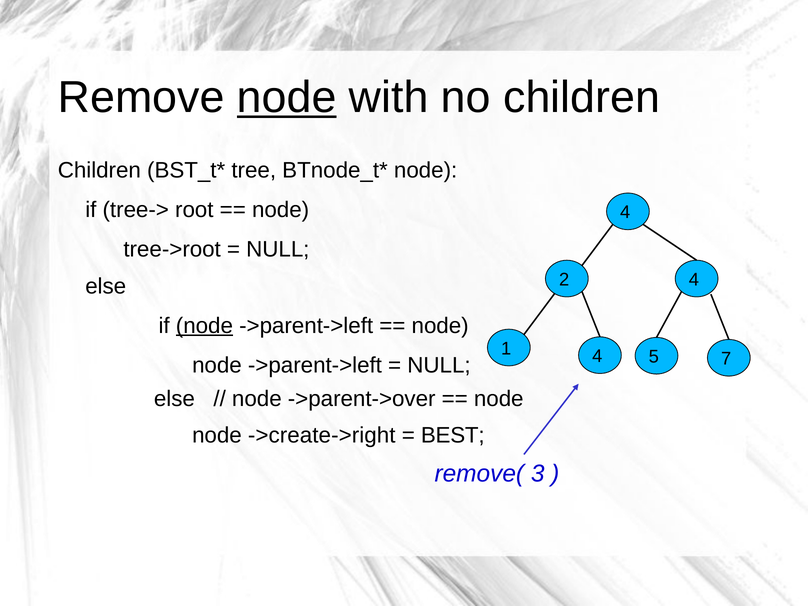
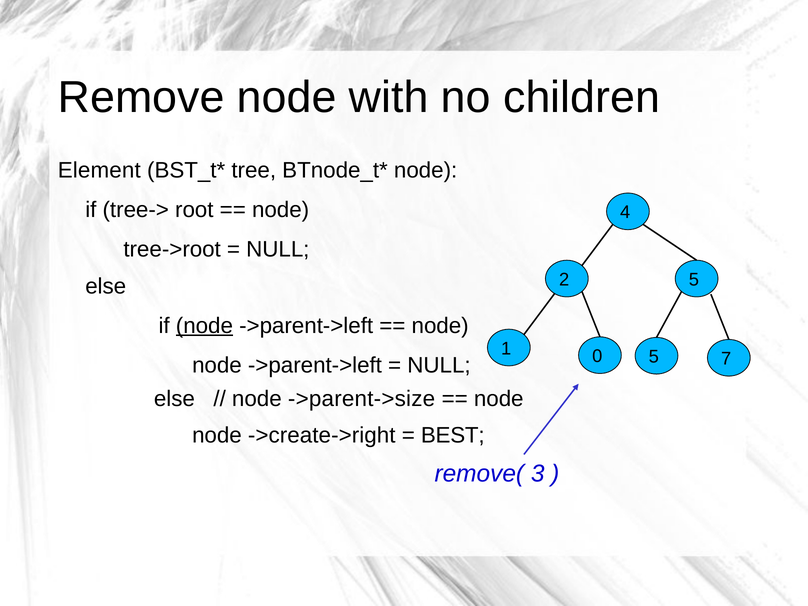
node at (287, 98) underline: present -> none
Children at (99, 171): Children -> Element
2 4: 4 -> 5
1 4: 4 -> 0
->parent->over: ->parent->over -> ->parent->size
